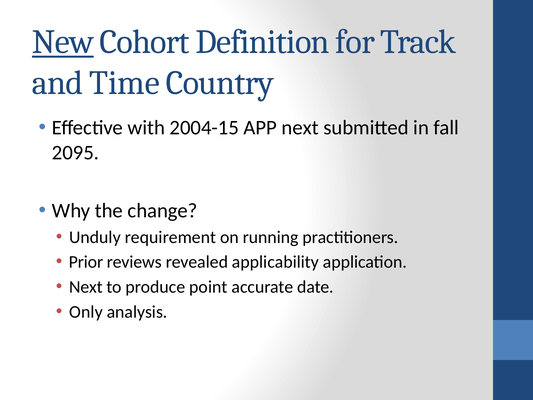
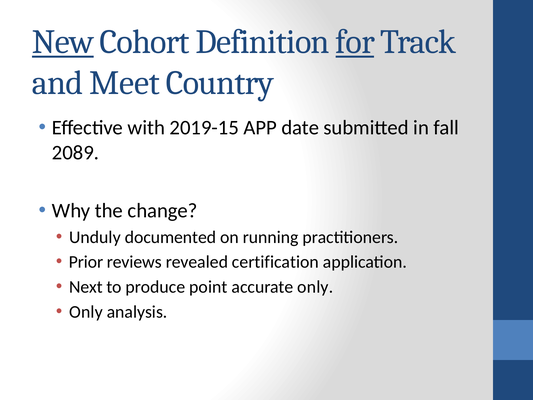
for underline: none -> present
Time: Time -> Meet
2004-15: 2004-15 -> 2019-15
APP next: next -> date
2095: 2095 -> 2089
requirement: requirement -> documented
applicability: applicability -> certification
accurate date: date -> only
